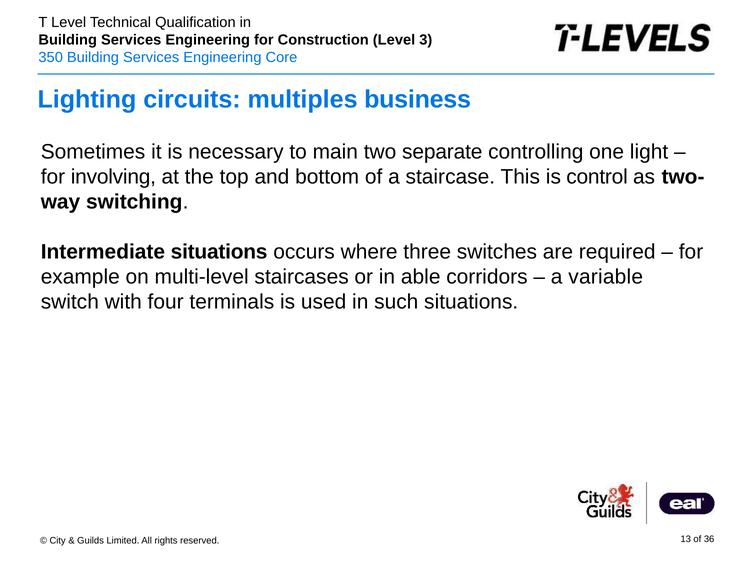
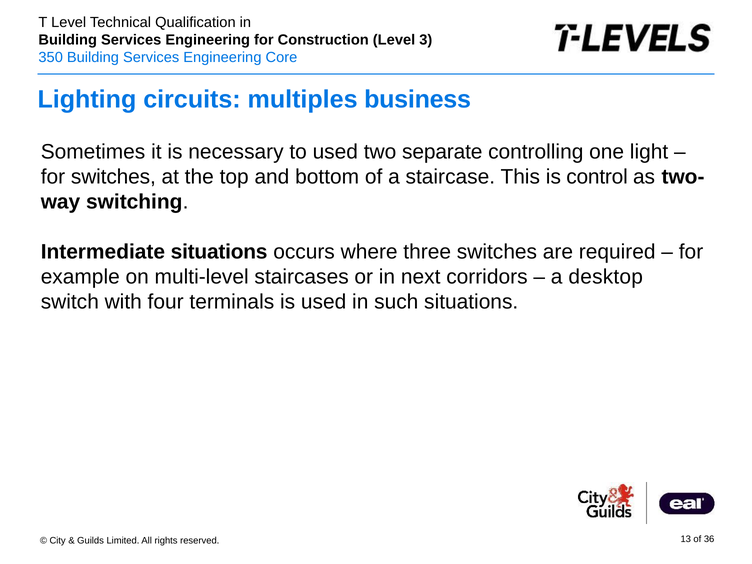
to main: main -> used
for involving: involving -> switches
able: able -> next
variable: variable -> desktop
